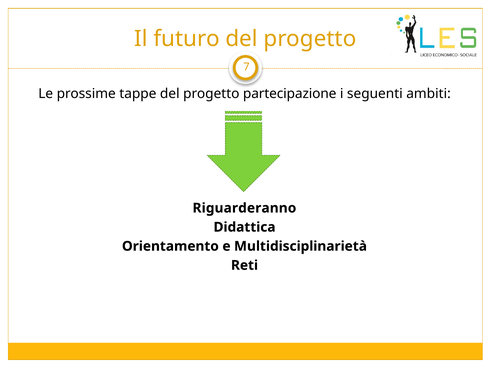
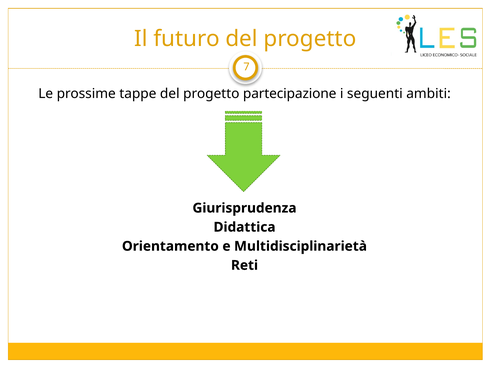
Riguarderanno: Riguarderanno -> Giurisprudenza
